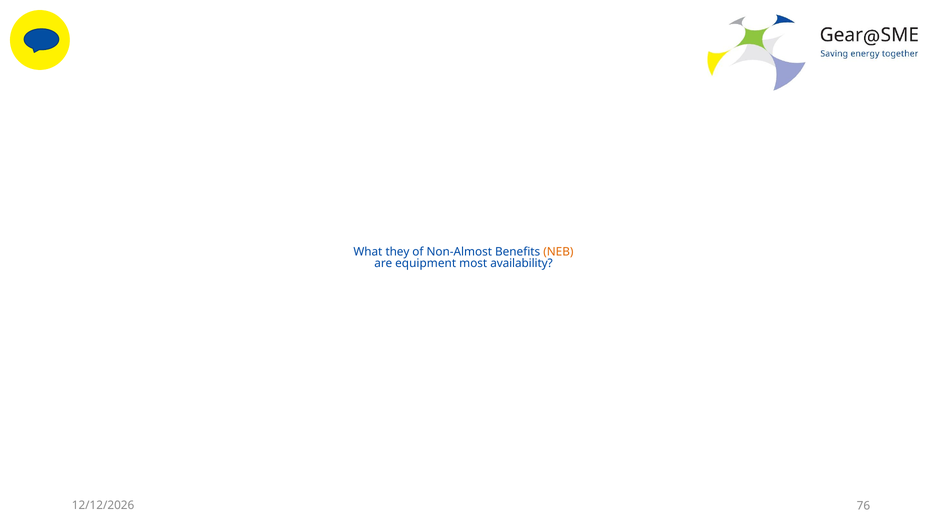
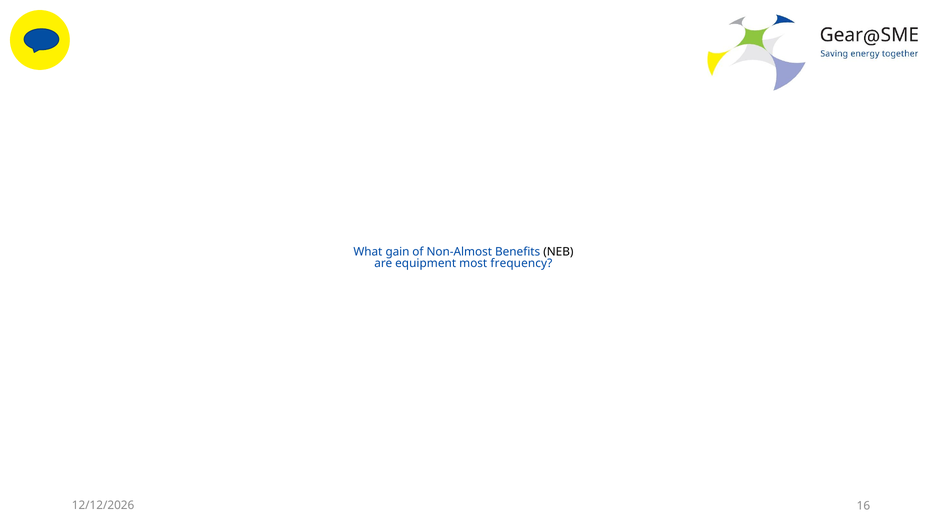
they: they -> gain
NEB colour: orange -> black
availability: availability -> frequency
76: 76 -> 16
